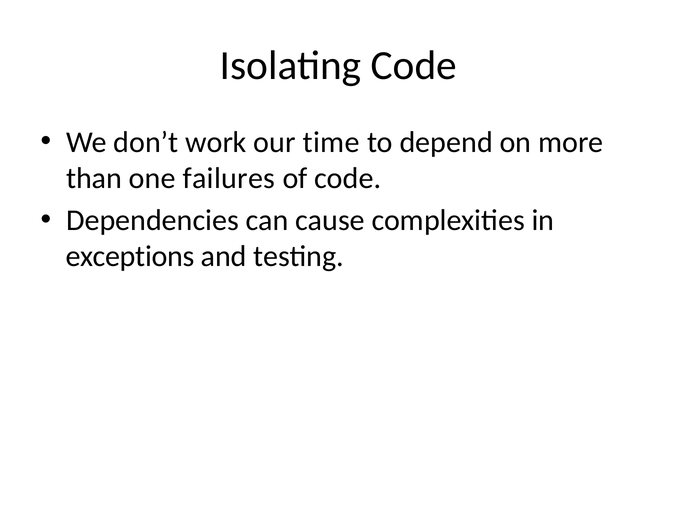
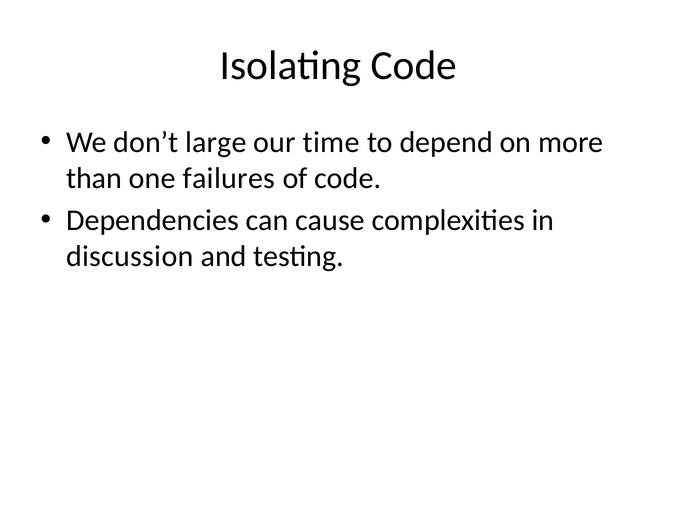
work: work -> large
exceptions: exceptions -> discussion
